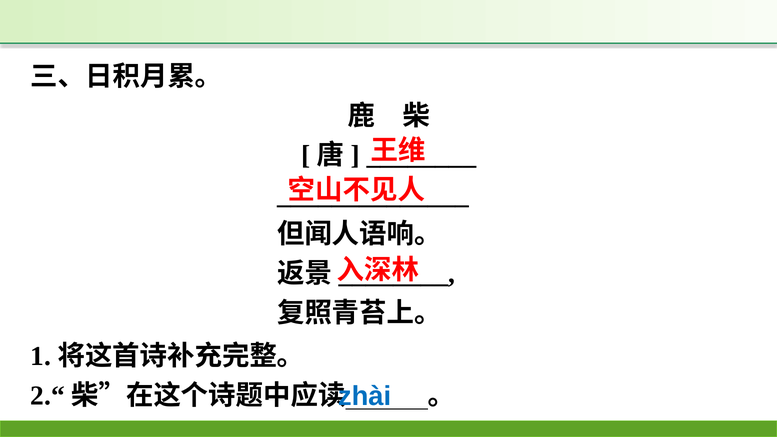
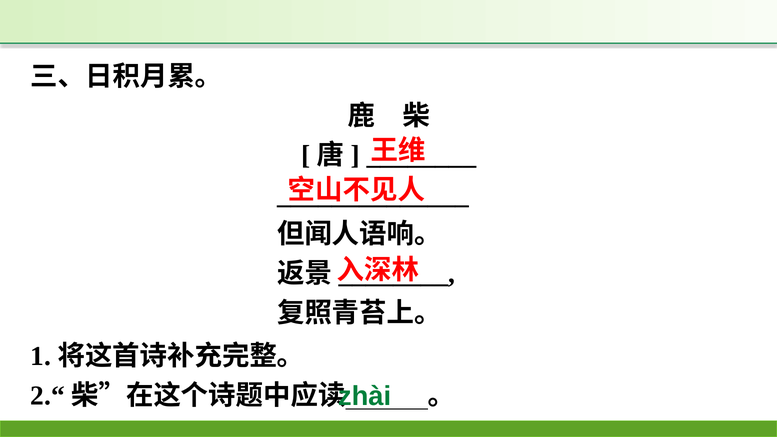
zhài colour: blue -> green
